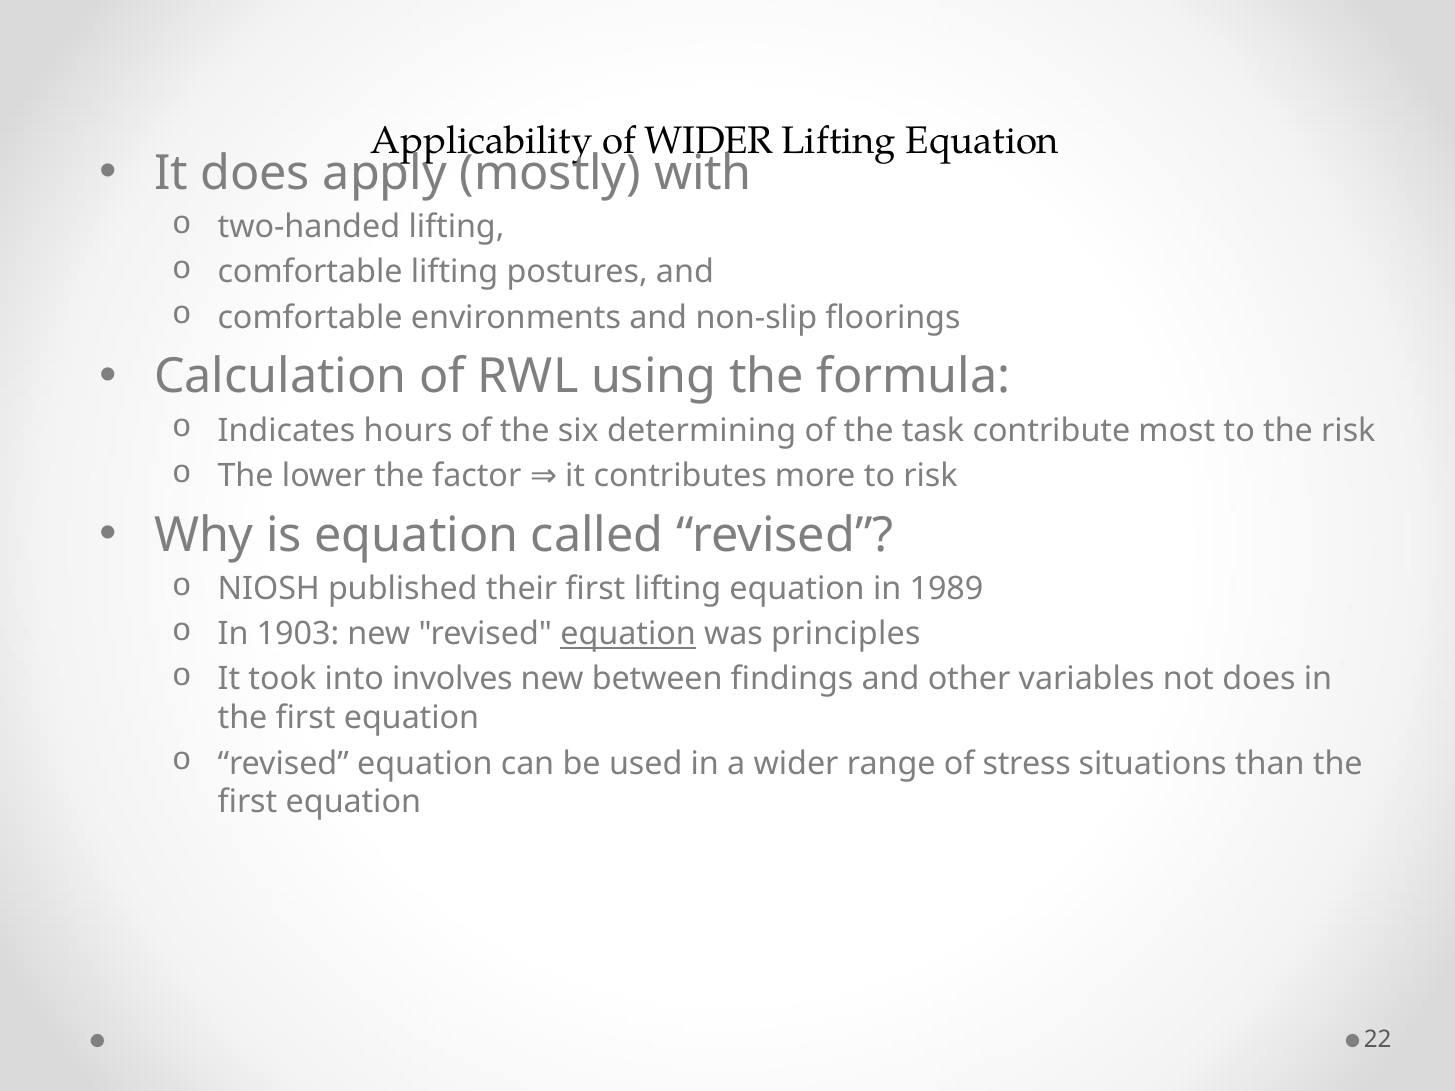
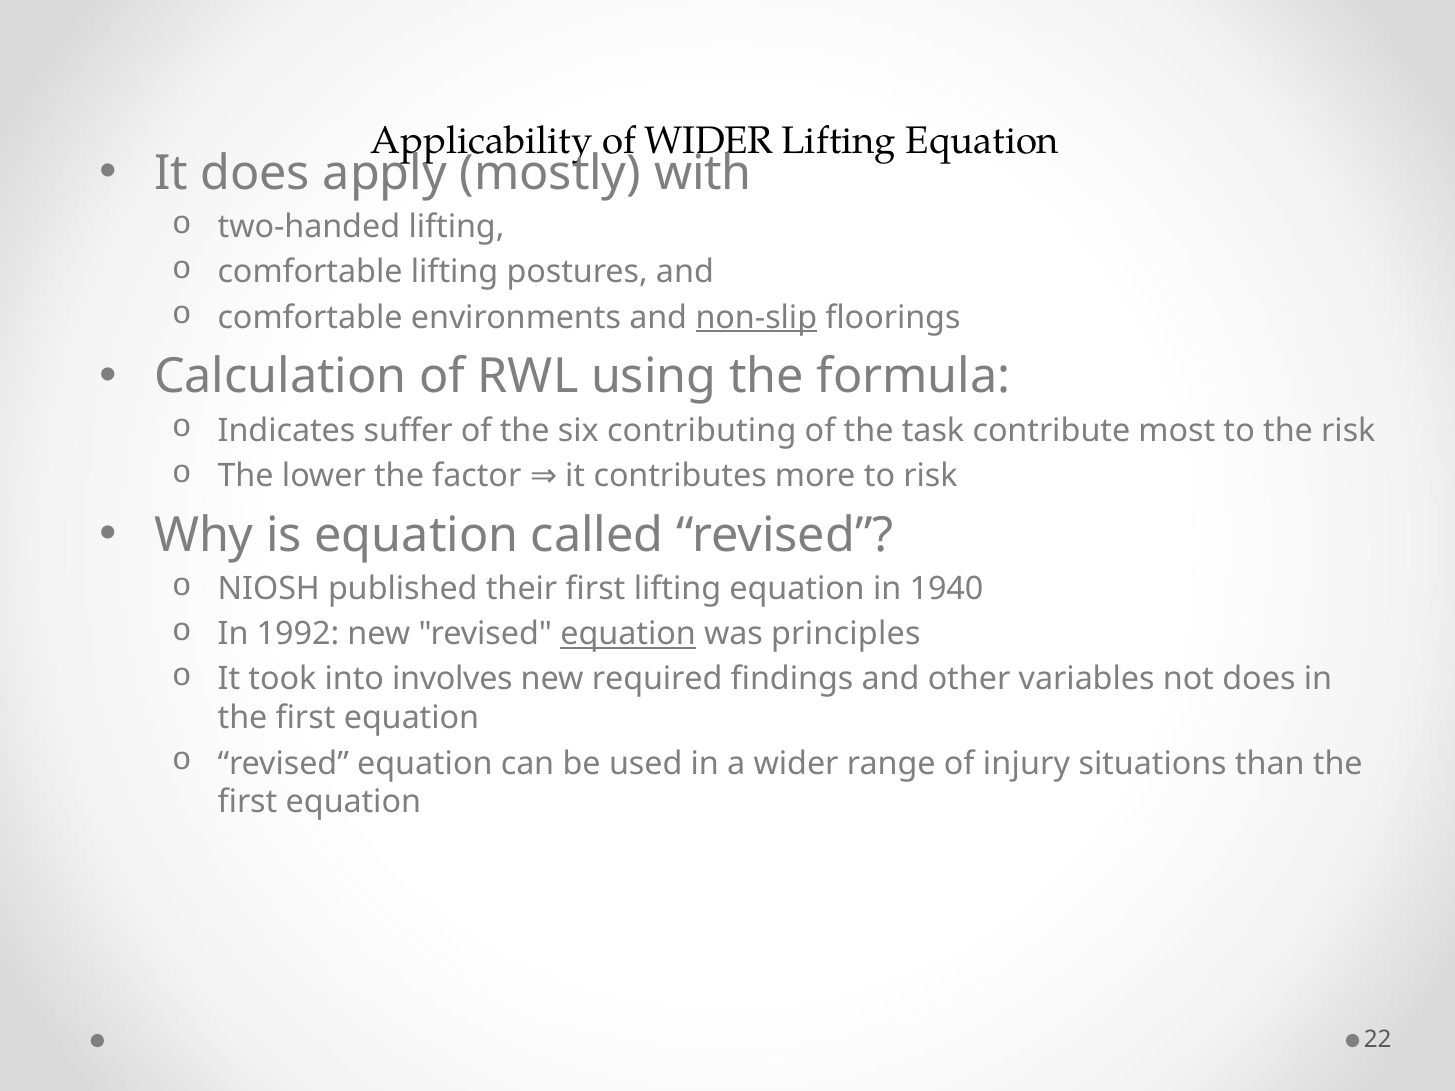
non-slip underline: none -> present
hours: hours -> suffer
determining: determining -> contributing
1989: 1989 -> 1940
1903: 1903 -> 1992
between: between -> required
stress: stress -> injury
